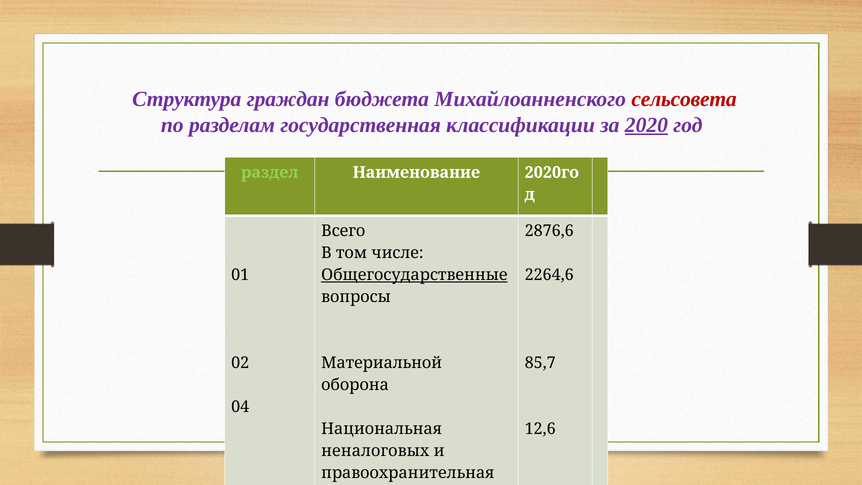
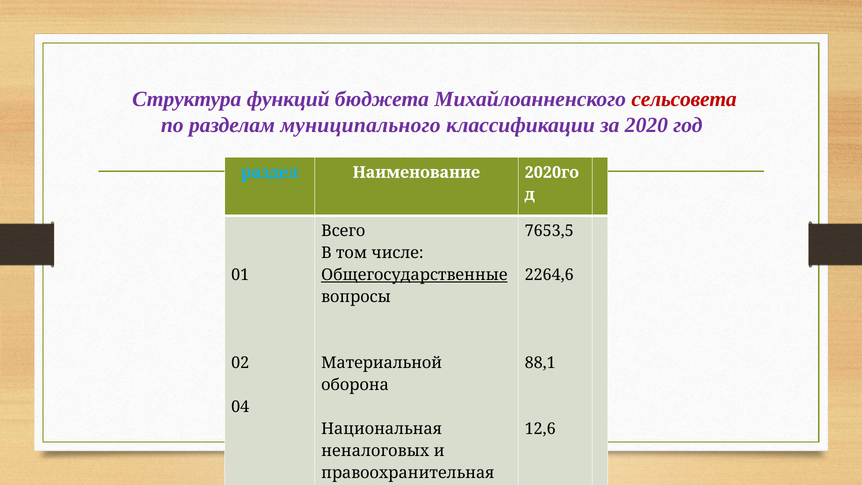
граждан: граждан -> функций
государственная: государственная -> муниципального
2020 underline: present -> none
раздел colour: light green -> light blue
2876,6: 2876,6 -> 7653,5
85,7: 85,7 -> 88,1
